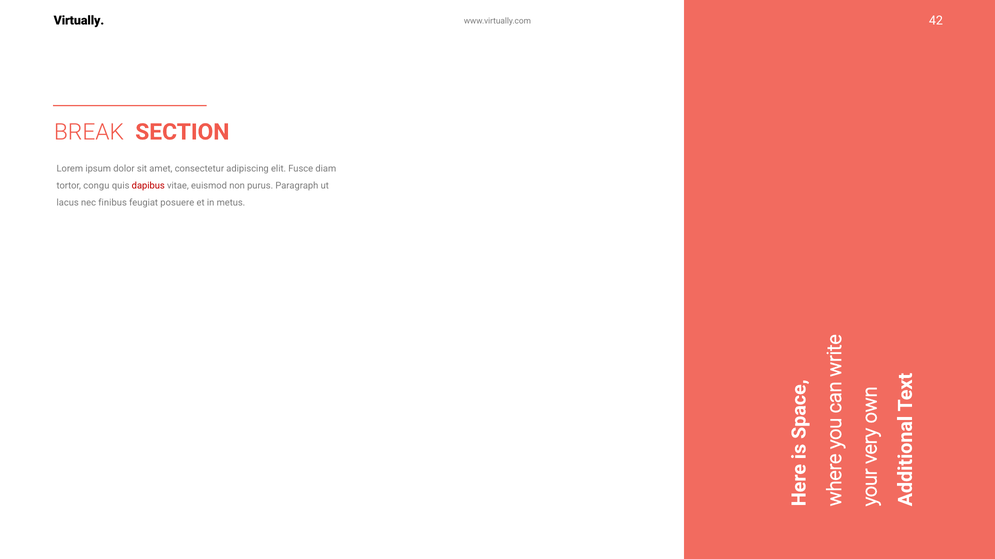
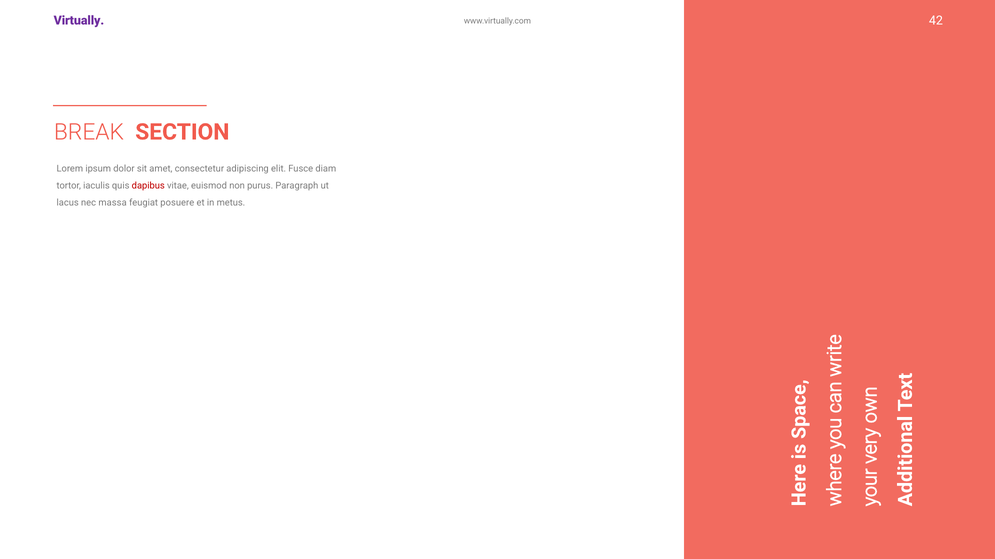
Virtually colour: black -> purple
congu: congu -> iaculis
finibus: finibus -> massa
